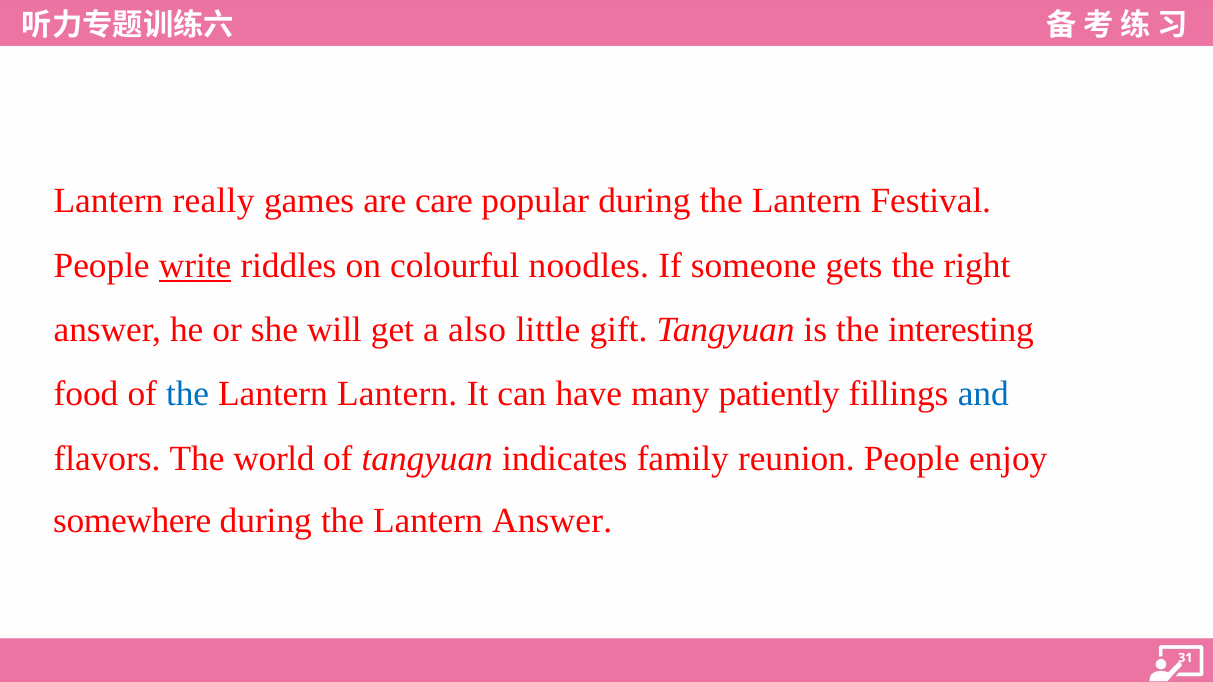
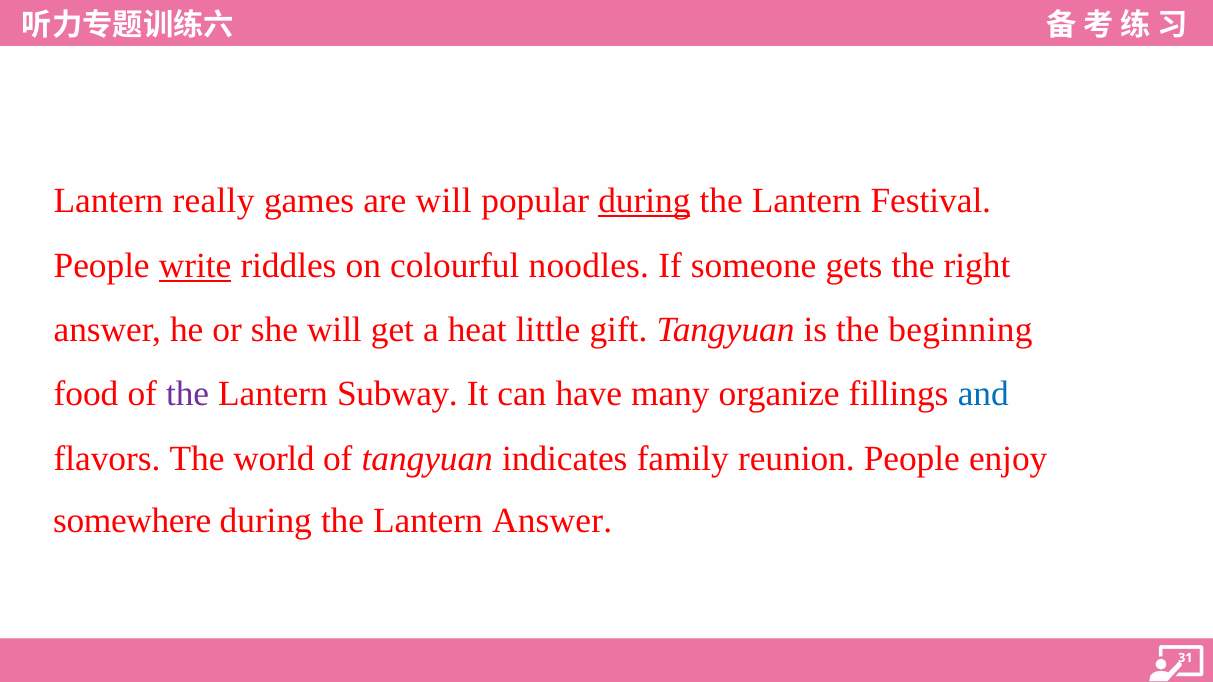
are care: care -> will
during at (644, 201) underline: none -> present
also: also -> heat
interesting: interesting -> beginning
the at (188, 394) colour: blue -> purple
Lantern Lantern: Lantern -> Subway
patiently: patiently -> organize
